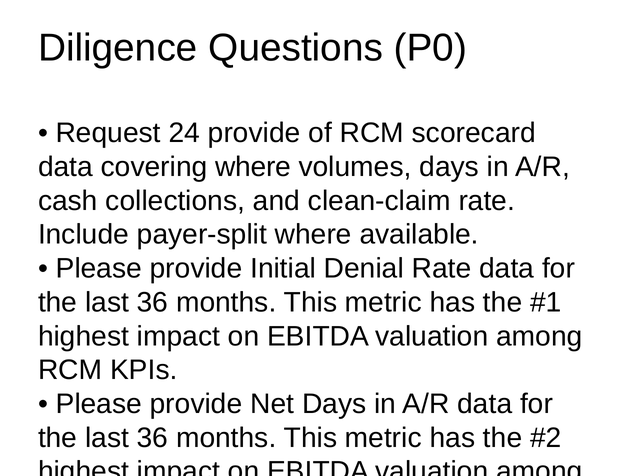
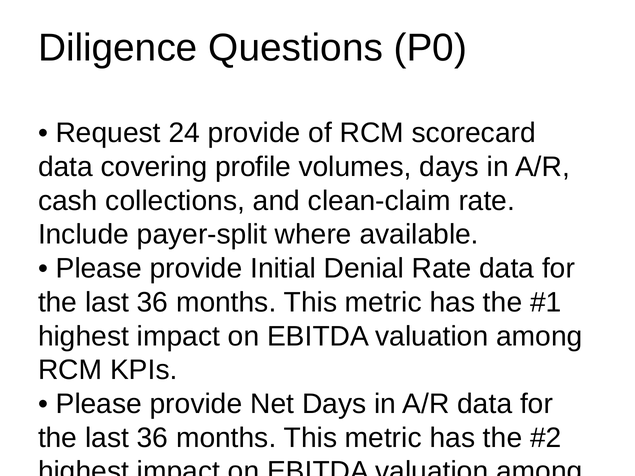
covering where: where -> profile
